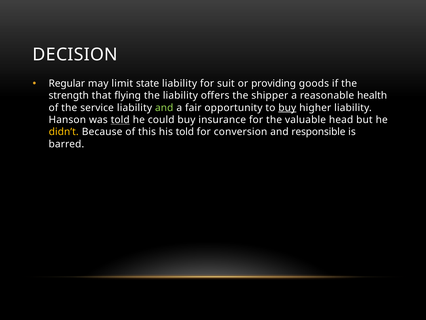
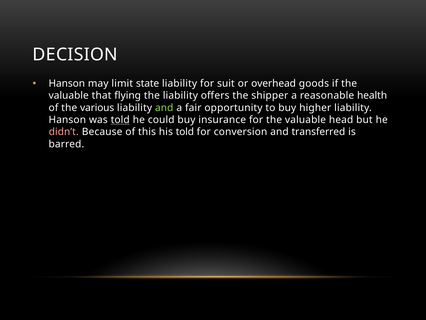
Regular at (67, 83): Regular -> Hanson
providing: providing -> overhead
strength at (69, 95): strength -> valuable
service: service -> various
buy at (287, 108) underline: present -> none
didn’t colour: yellow -> pink
responsible: responsible -> transferred
